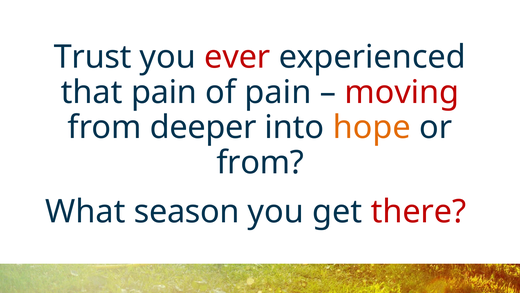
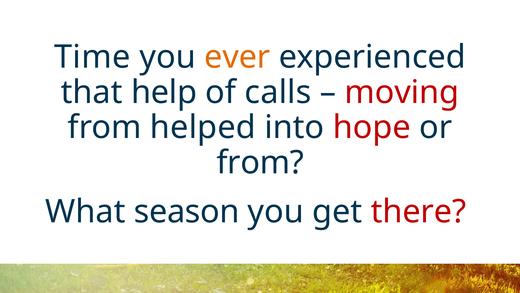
Trust: Trust -> Time
ever colour: red -> orange
that pain: pain -> help
of pain: pain -> calls
deeper: deeper -> helped
hope colour: orange -> red
